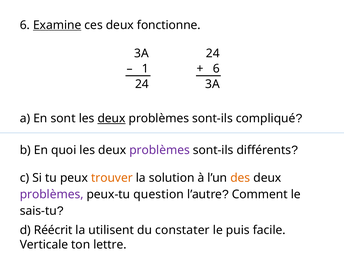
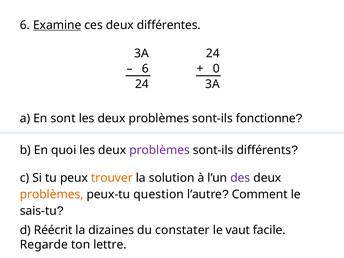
fonctionne: fonctionne -> différentes
1 at (145, 69): 1 -> 6
6 at (216, 69): 6 -> 0
deux at (112, 118) underline: present -> none
compliqué: compliqué -> fonctionne
des colour: orange -> purple
problèmes at (52, 194) colour: purple -> orange
utilisent: utilisent -> dizaines
puis: puis -> vaut
Verticale: Verticale -> Regarde
